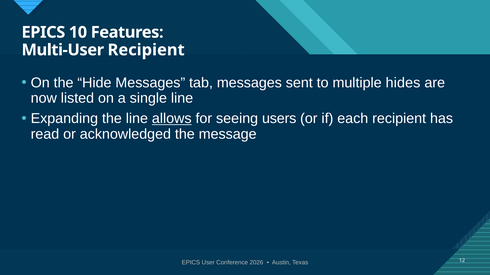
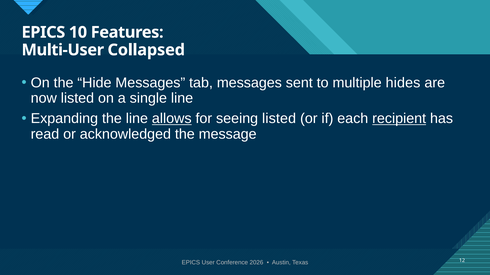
Multi-User Recipient: Recipient -> Collapsed
seeing users: users -> listed
recipient at (399, 119) underline: none -> present
